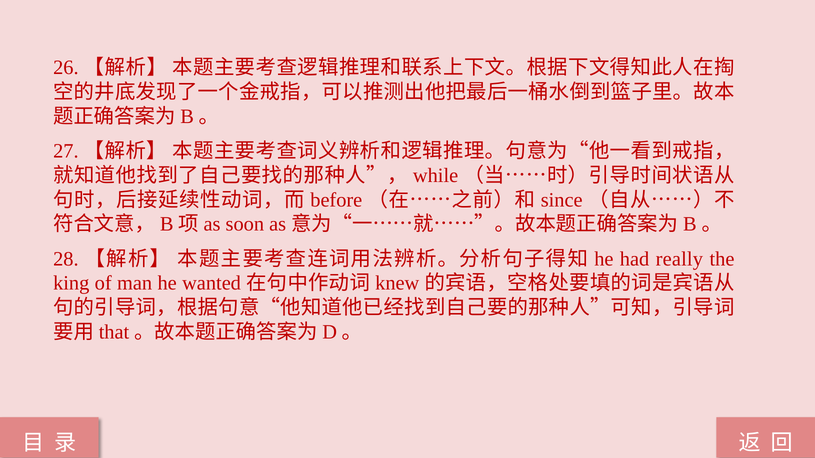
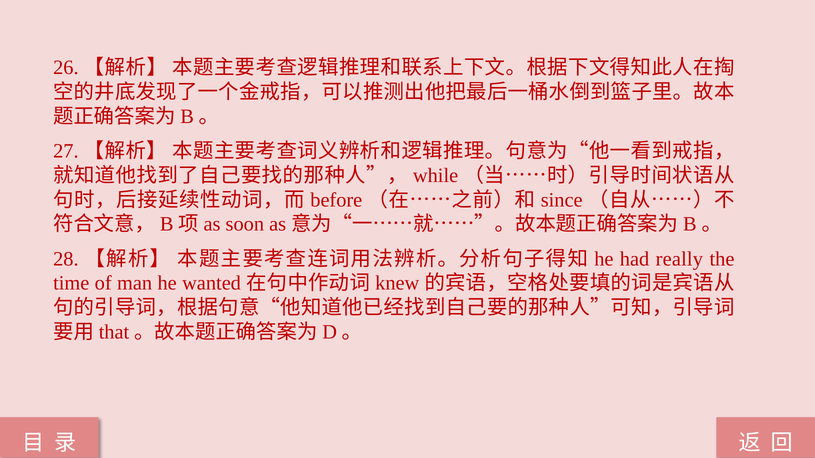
king: king -> time
